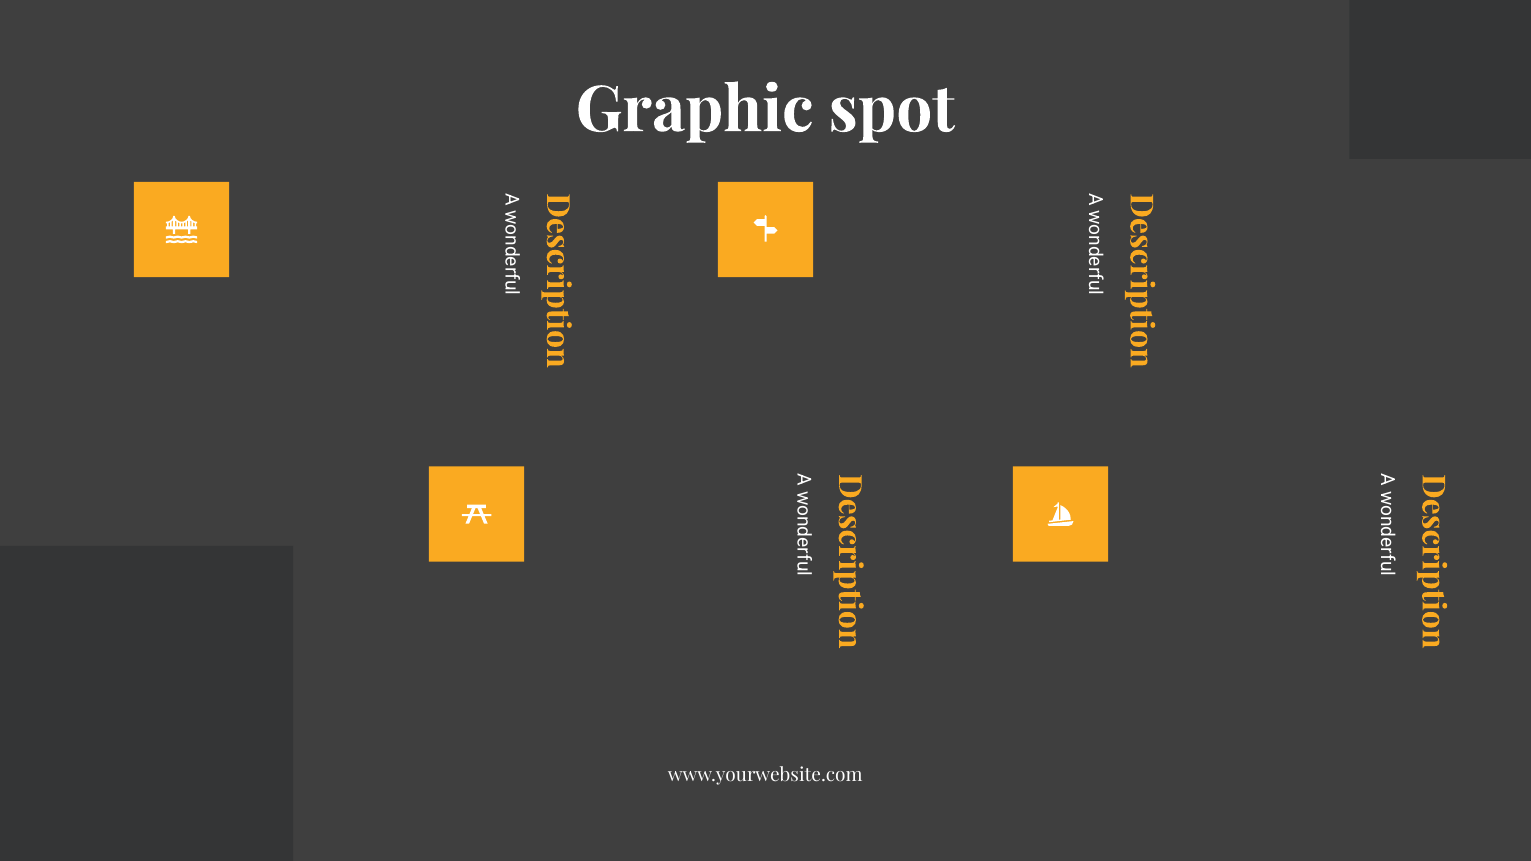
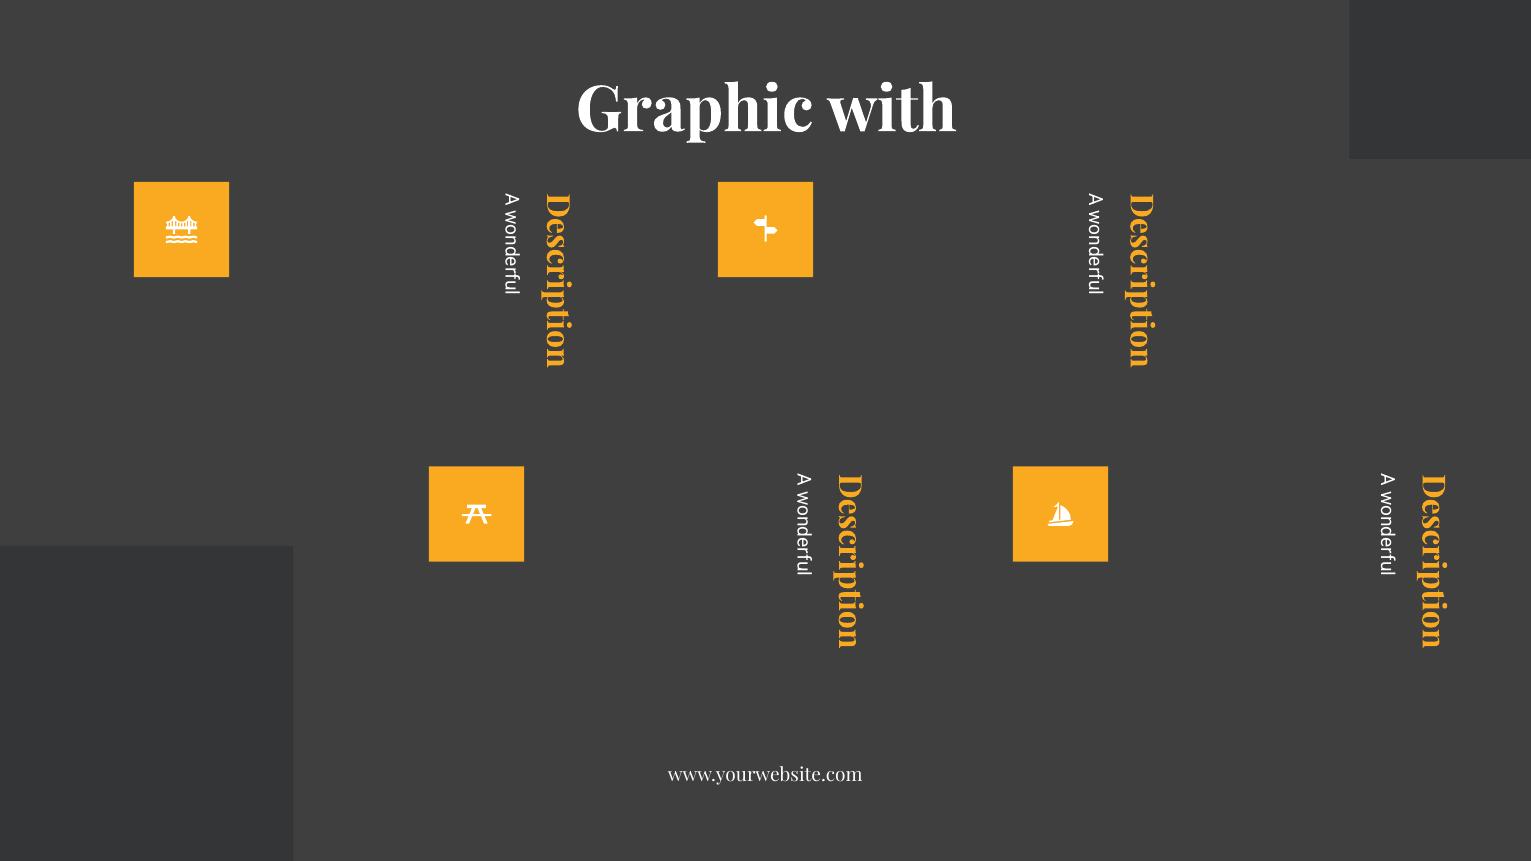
spot: spot -> with
